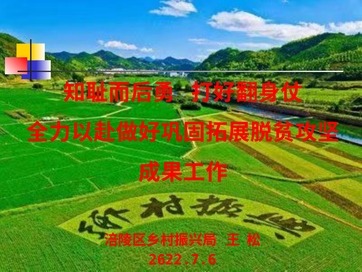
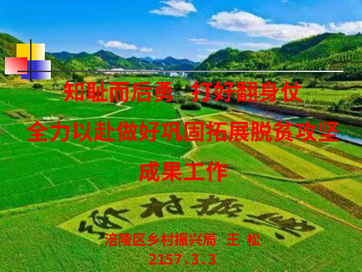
2622.7.6: 2622.7.6 -> 2157.3.3
